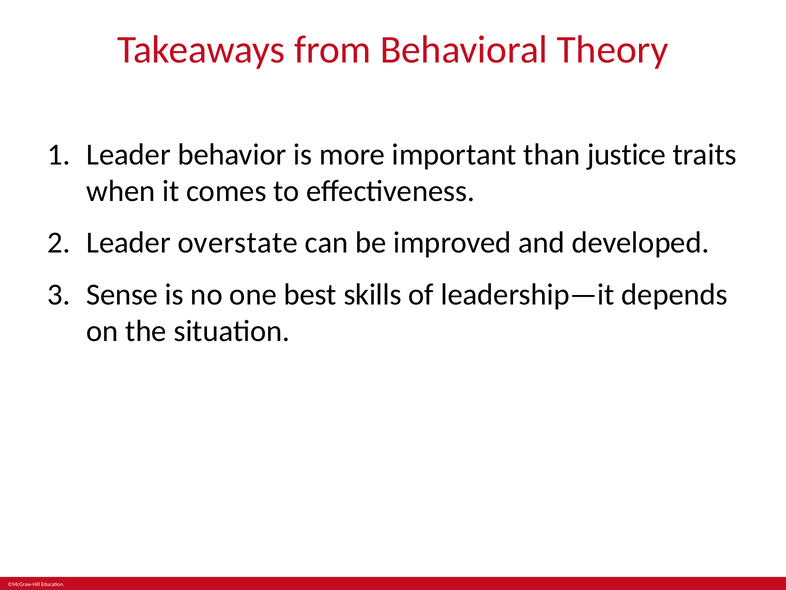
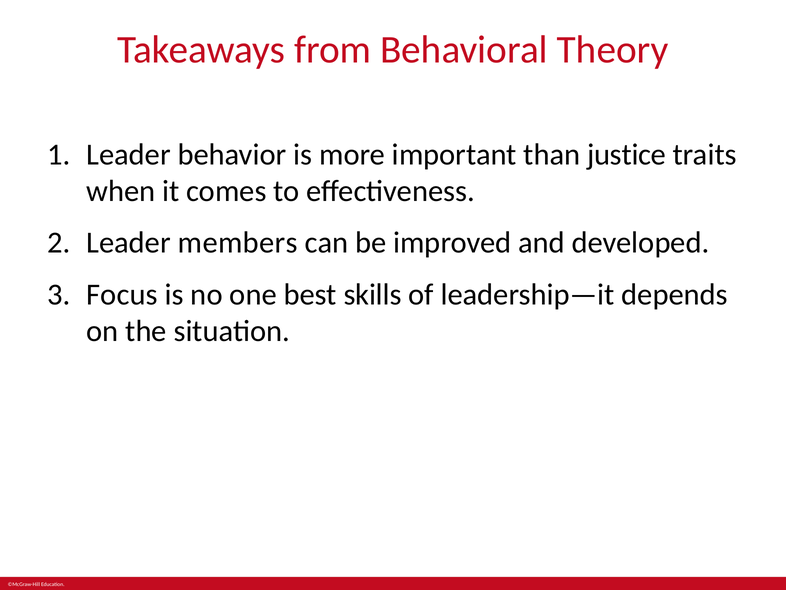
overstate: overstate -> members
Sense: Sense -> Focus
